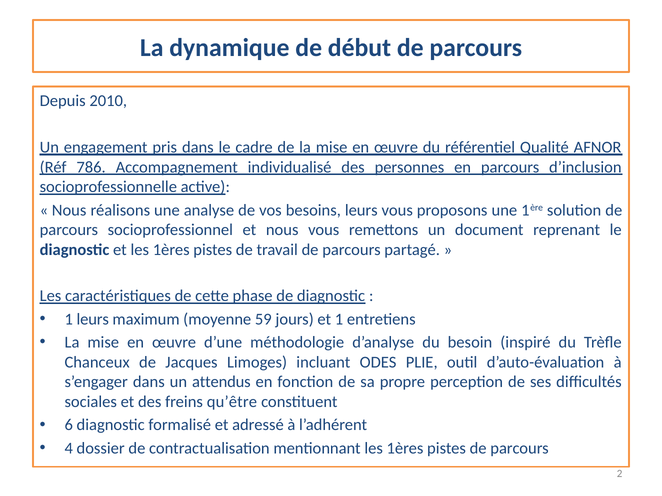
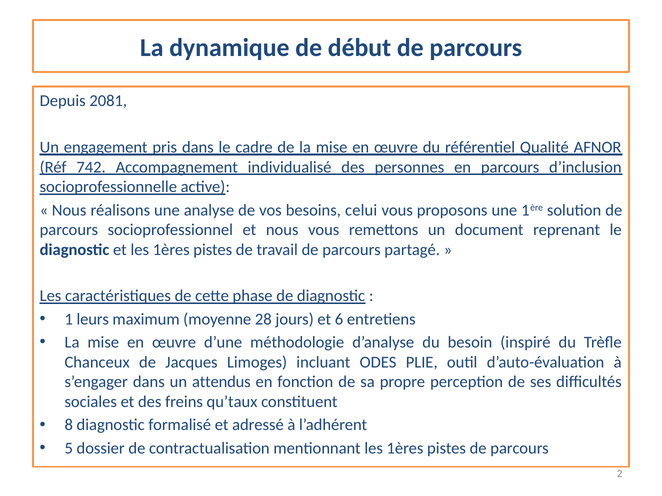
2010: 2010 -> 2081
786: 786 -> 742
besoins leurs: leurs -> celui
59: 59 -> 28
et 1: 1 -> 6
qu’être: qu’être -> qu’taux
6: 6 -> 8
4: 4 -> 5
